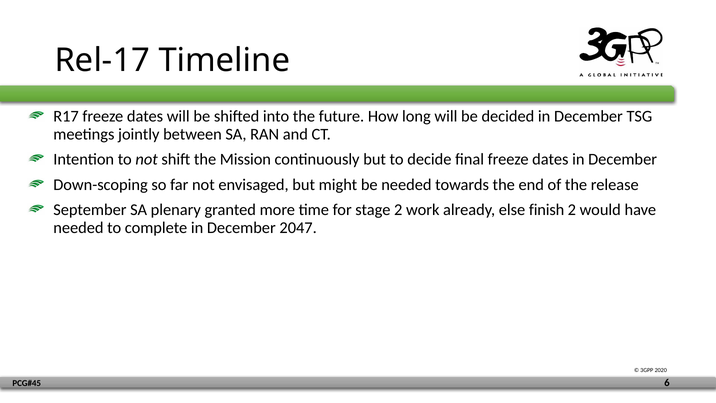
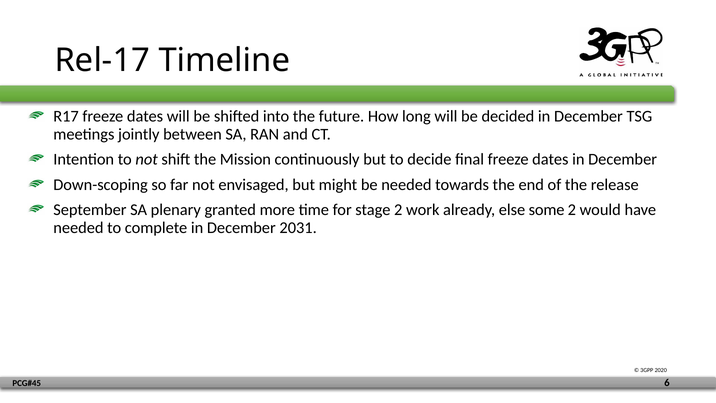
finish: finish -> some
2047: 2047 -> 2031
